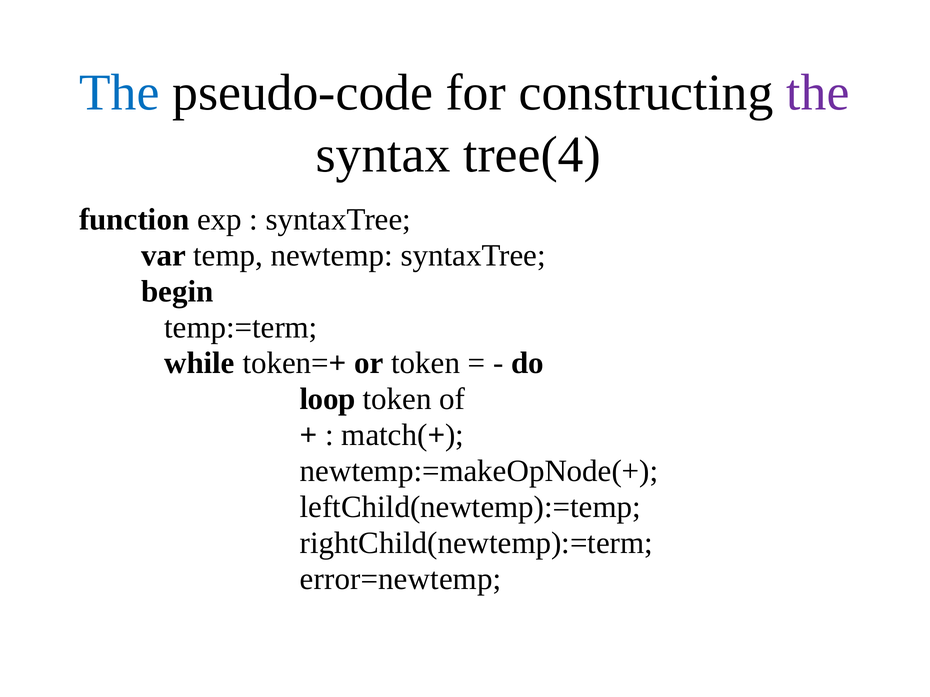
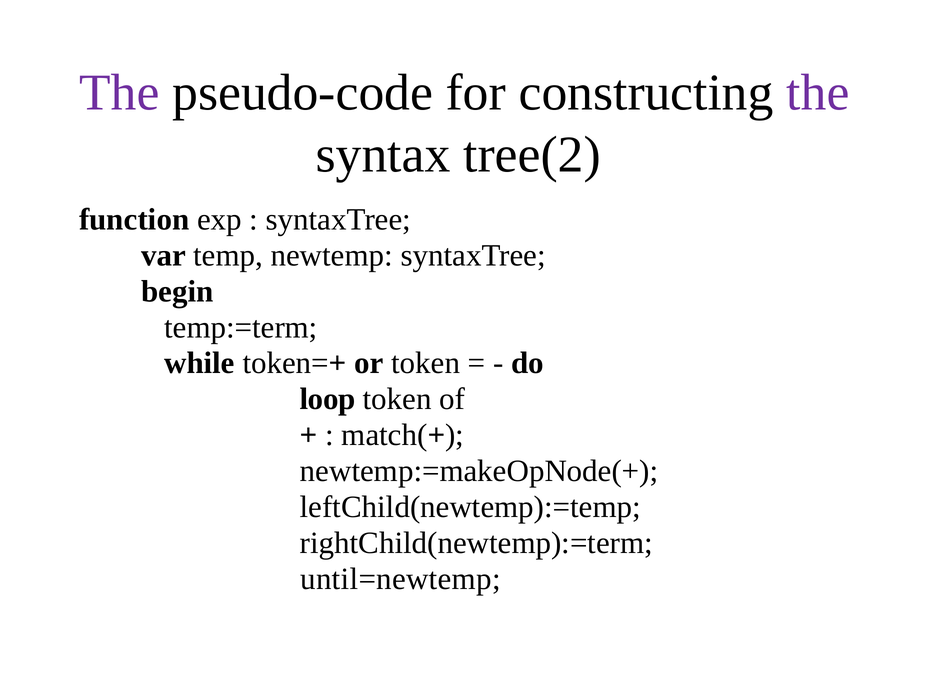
The at (120, 93) colour: blue -> purple
tree(4: tree(4 -> tree(2
error=newtemp: error=newtemp -> until=newtemp
